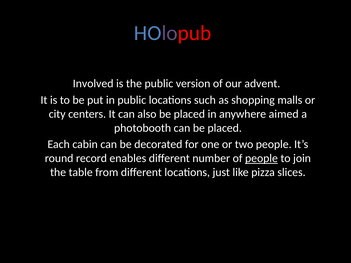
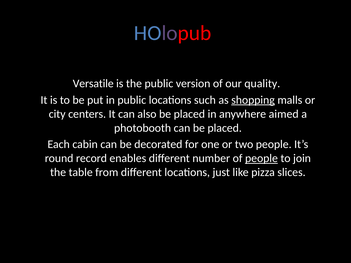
Involved: Involved -> Versatile
advent: advent -> quality
shopping underline: none -> present
